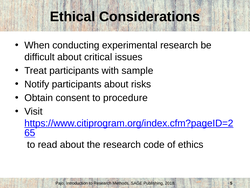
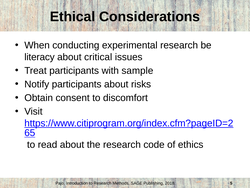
difficult: difficult -> literacy
procedure: procedure -> discomfort
